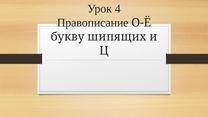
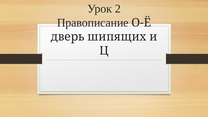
4: 4 -> 2
букву: букву -> дверь
